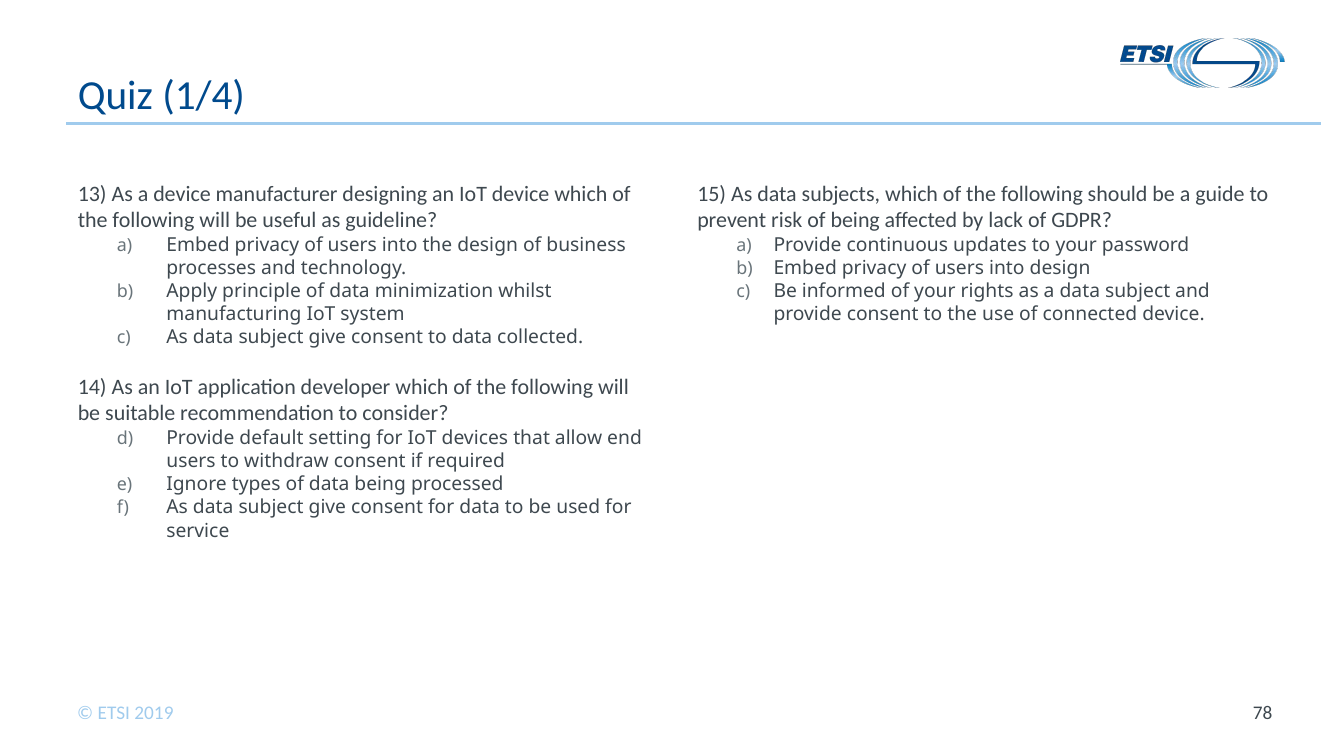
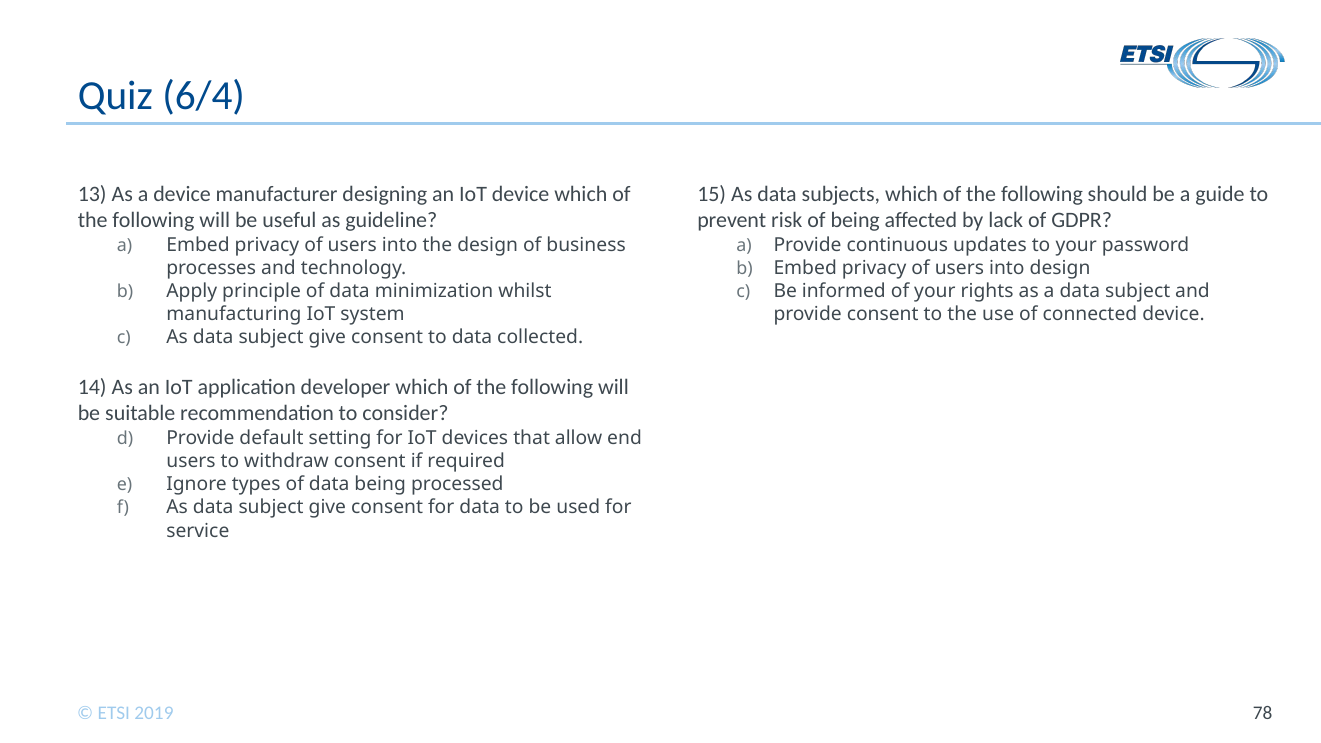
1/4: 1/4 -> 6/4
